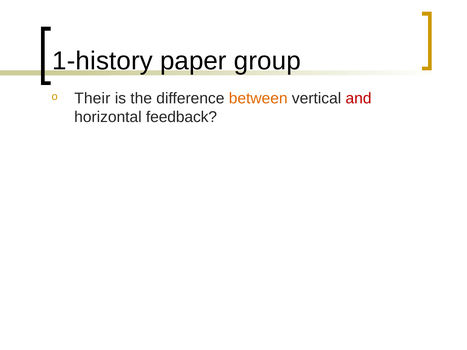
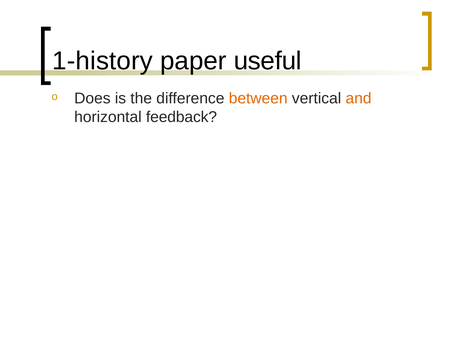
group: group -> useful
Their: Their -> Does
and colour: red -> orange
